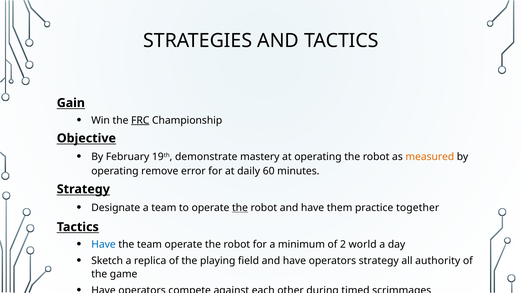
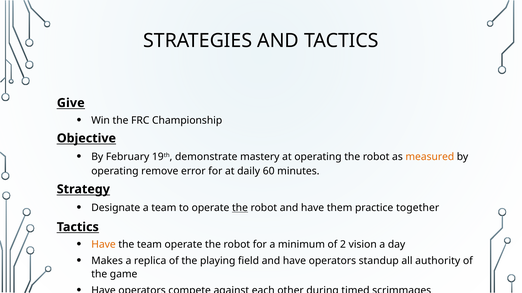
Gain: Gain -> Give
FRC underline: present -> none
Have at (104, 245) colour: blue -> orange
world: world -> vision
Sketch: Sketch -> Makes
operators strategy: strategy -> standup
